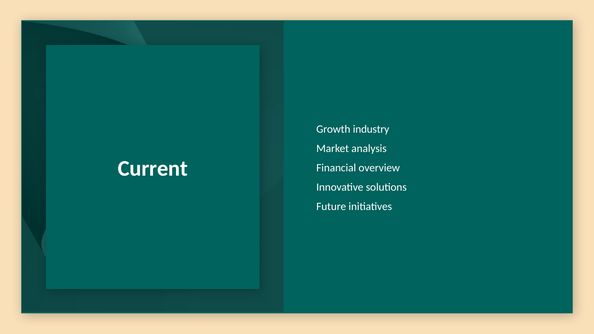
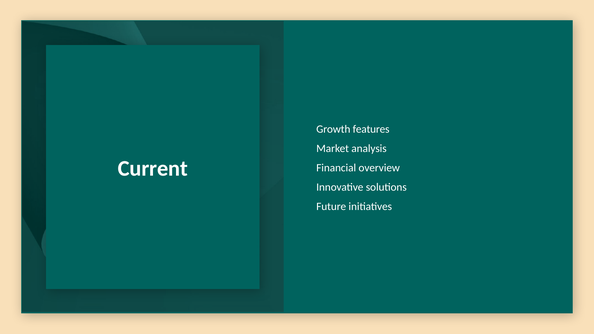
industry: industry -> features
